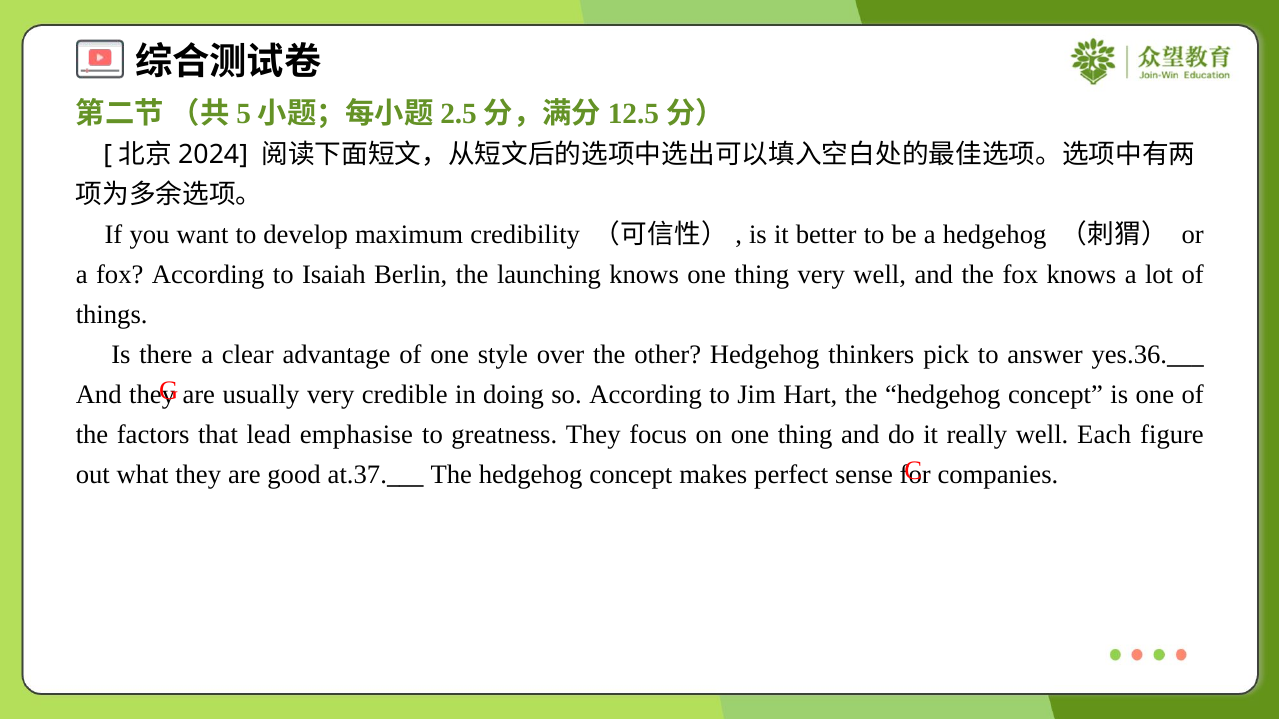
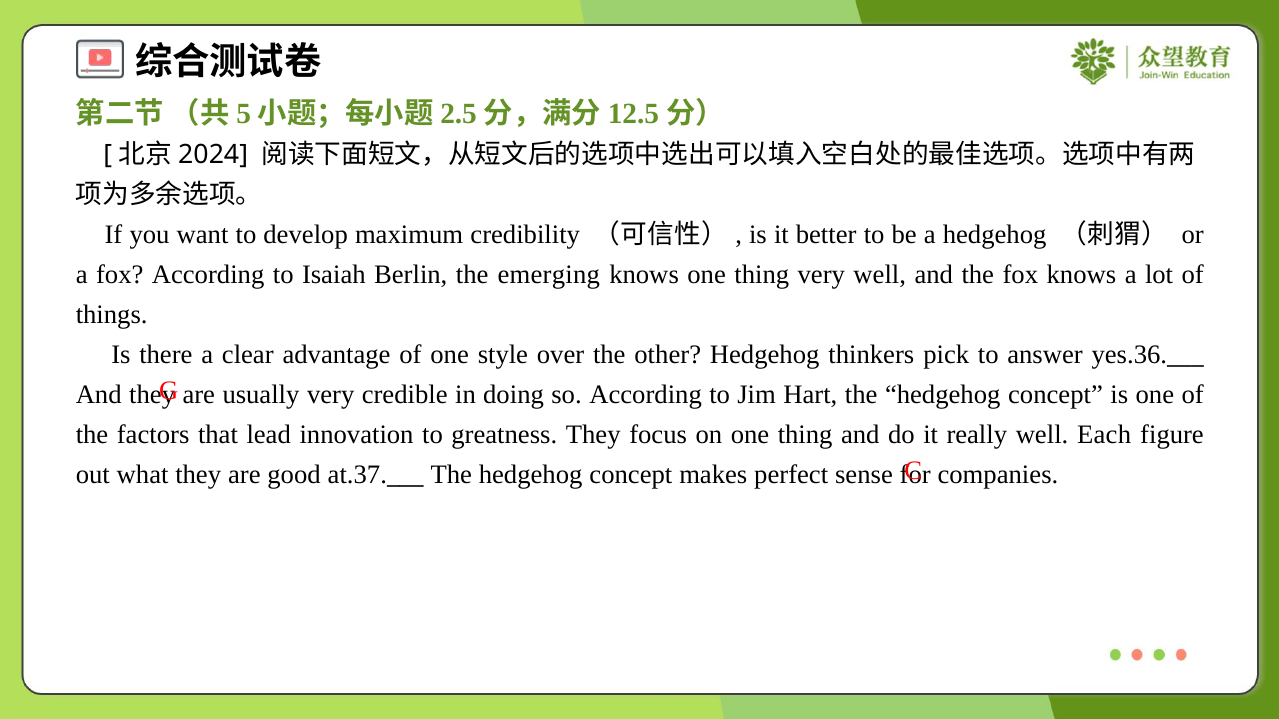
launching: launching -> emerging
emphasise: emphasise -> innovation
